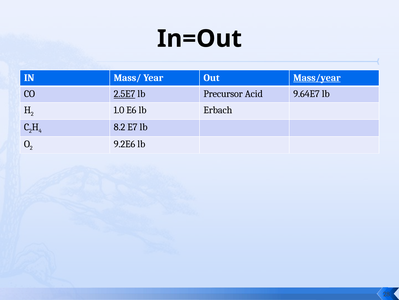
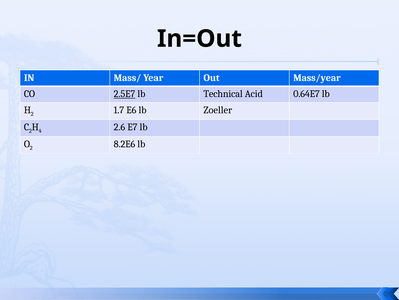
Mass/year underline: present -> none
Precursor: Precursor -> Technical
9.64E7: 9.64E7 -> 0.64E7
1.0: 1.0 -> 1.7
Erbach: Erbach -> Zoeller
8.2: 8.2 -> 2.6
9.2E6: 9.2E6 -> 8.2E6
